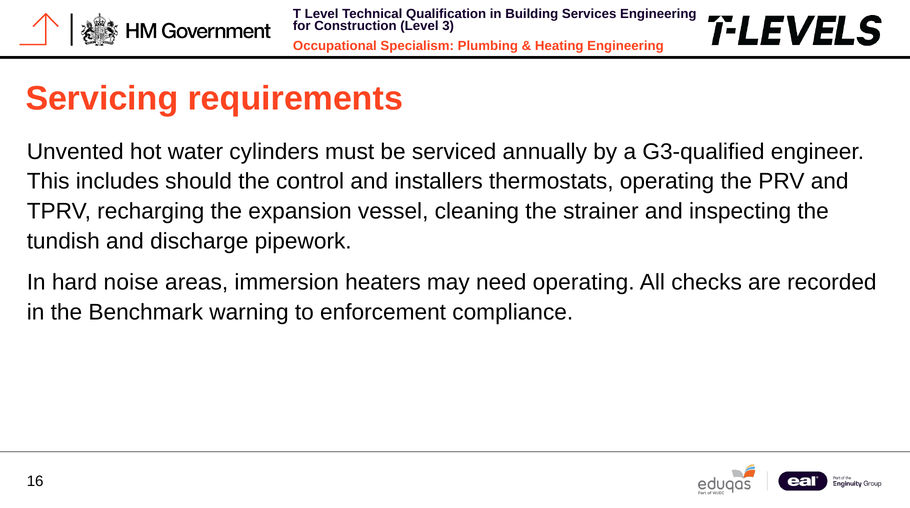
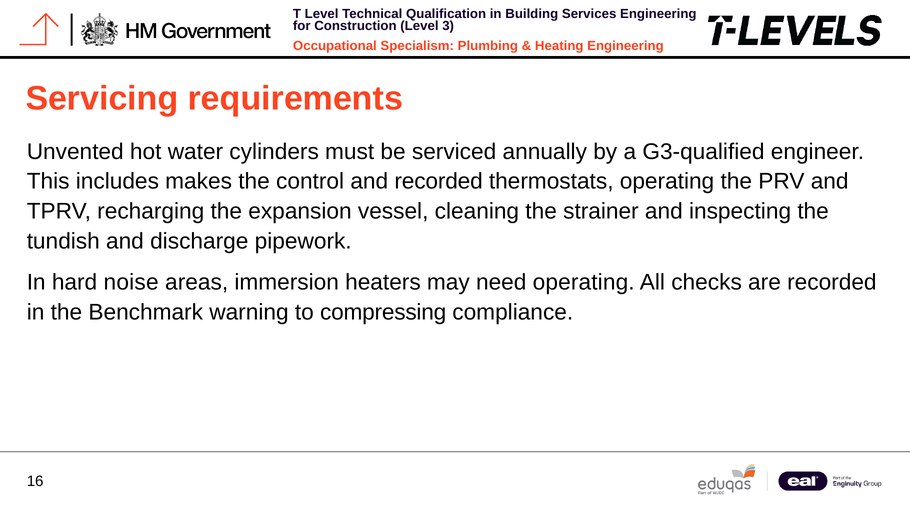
should: should -> makes
and installers: installers -> recorded
enforcement: enforcement -> compressing
